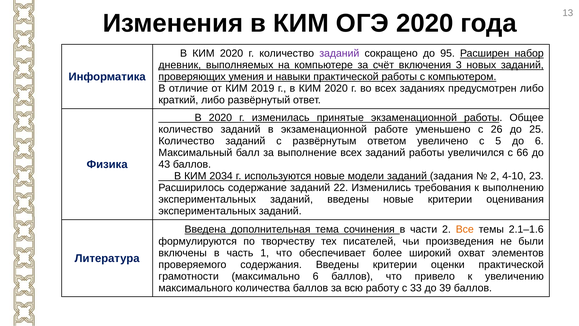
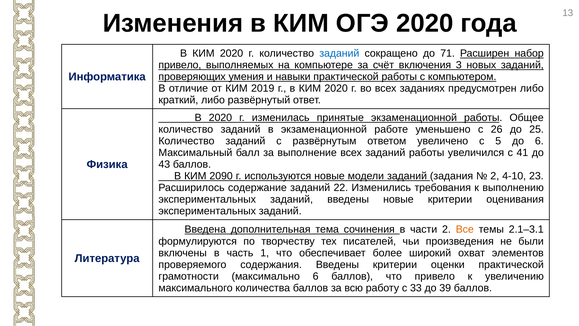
заданий at (339, 53) colour: purple -> blue
95: 95 -> 71
дневник at (180, 65): дневник -> привело
66: 66 -> 41
2034: 2034 -> 2090
2.1–1.6: 2.1–1.6 -> 2.1–3.1
